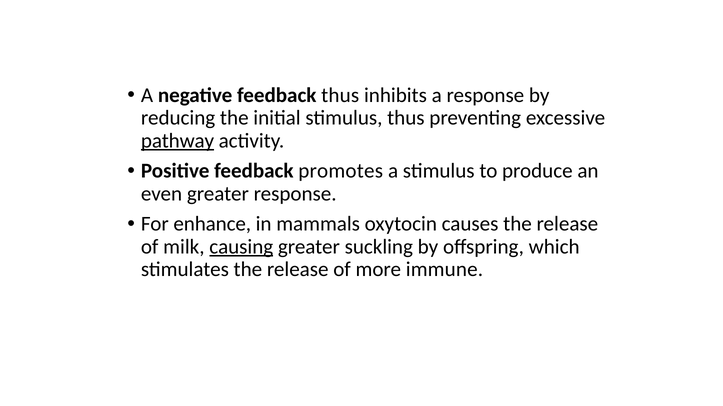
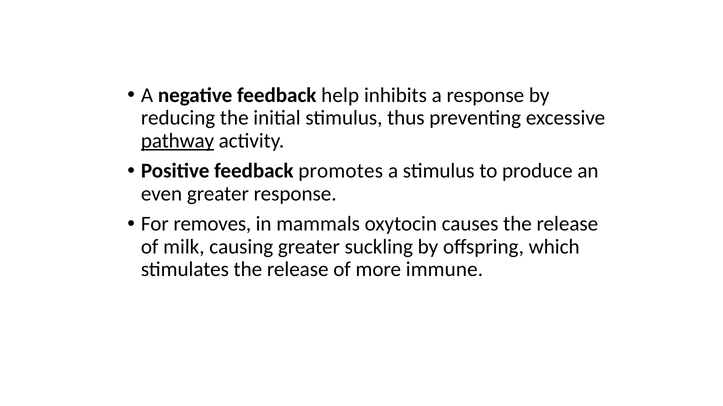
feedback thus: thus -> help
enhance: enhance -> removes
causing underline: present -> none
